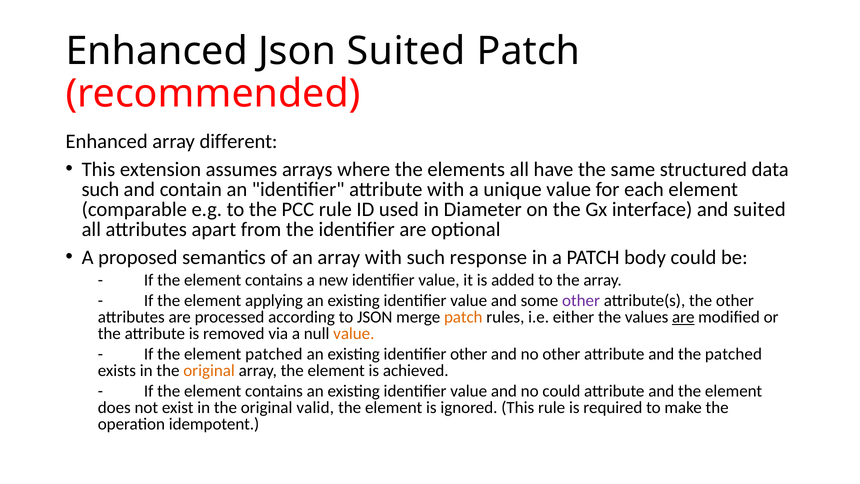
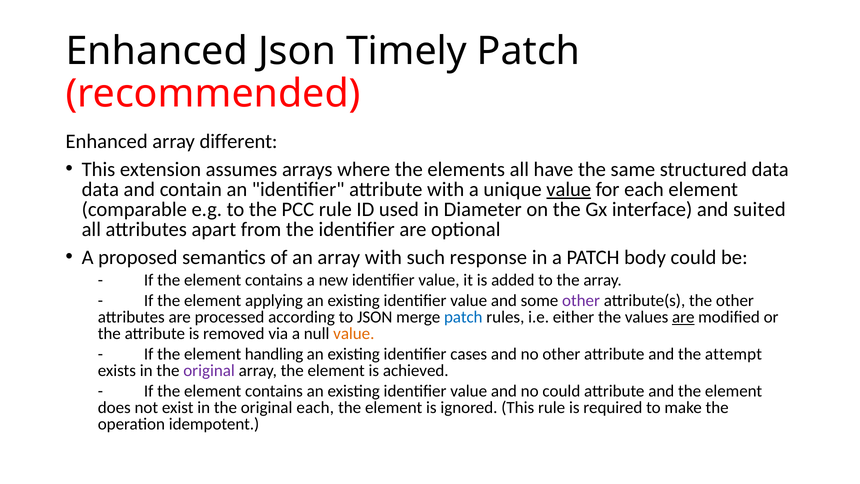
Json Suited: Suited -> Timely
such at (100, 189): such -> data
value at (569, 189) underline: none -> present
patch at (463, 317) colour: orange -> blue
element patched: patched -> handling
identifier other: other -> cases
the patched: patched -> attempt
original at (209, 370) colour: orange -> purple
original valid: valid -> each
